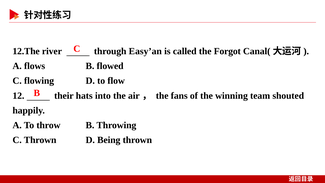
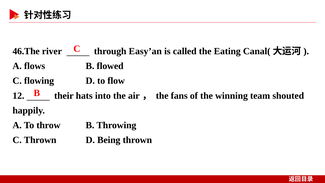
12.The: 12.The -> 46.The
Forgot: Forgot -> Eating
